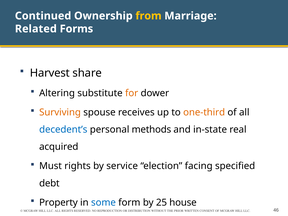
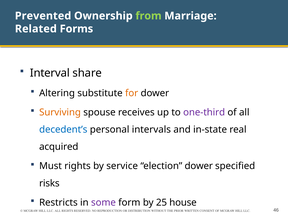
Continued: Continued -> Prevented
from colour: yellow -> light green
Harvest: Harvest -> Interval
one-third colour: orange -> purple
methods: methods -> intervals
election facing: facing -> dower
debt: debt -> risks
Property: Property -> Restricts
some colour: blue -> purple
